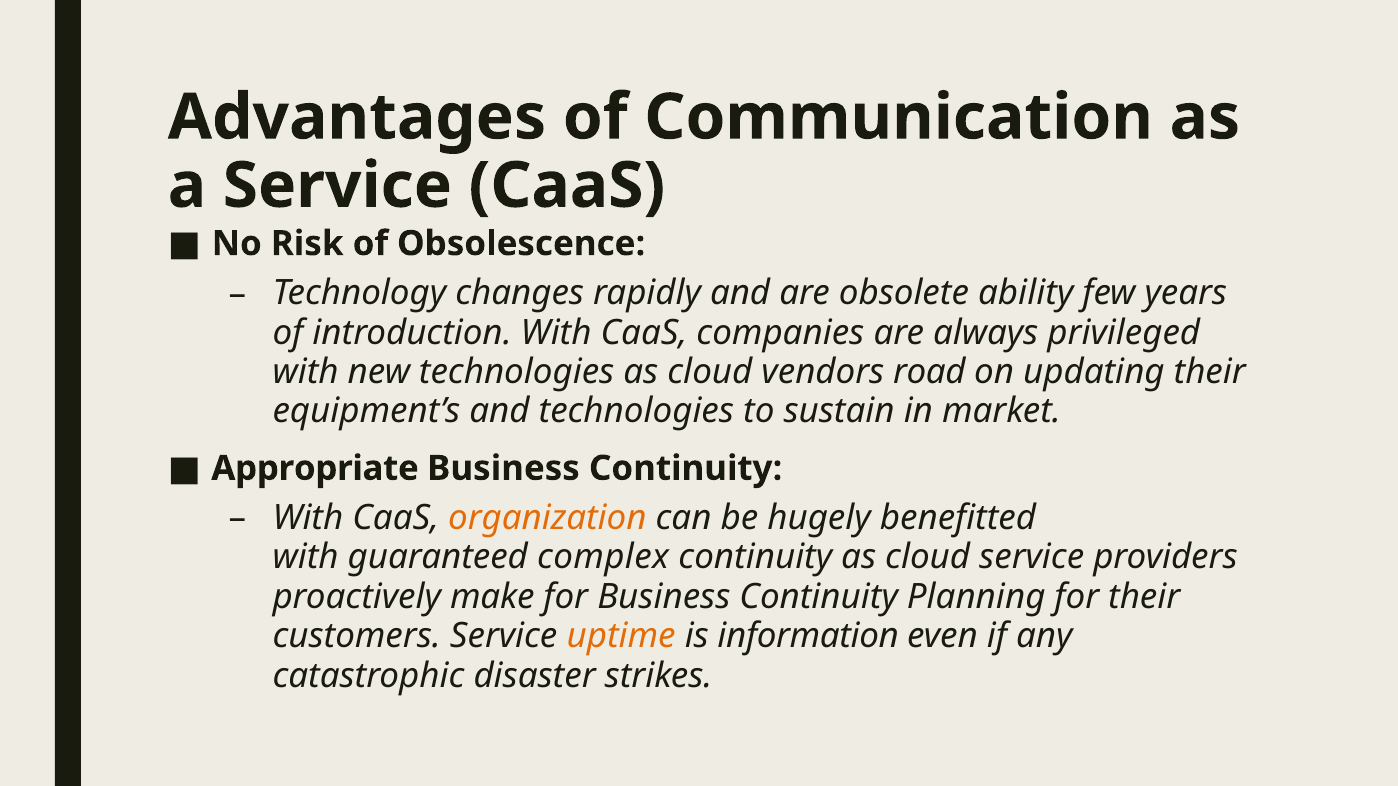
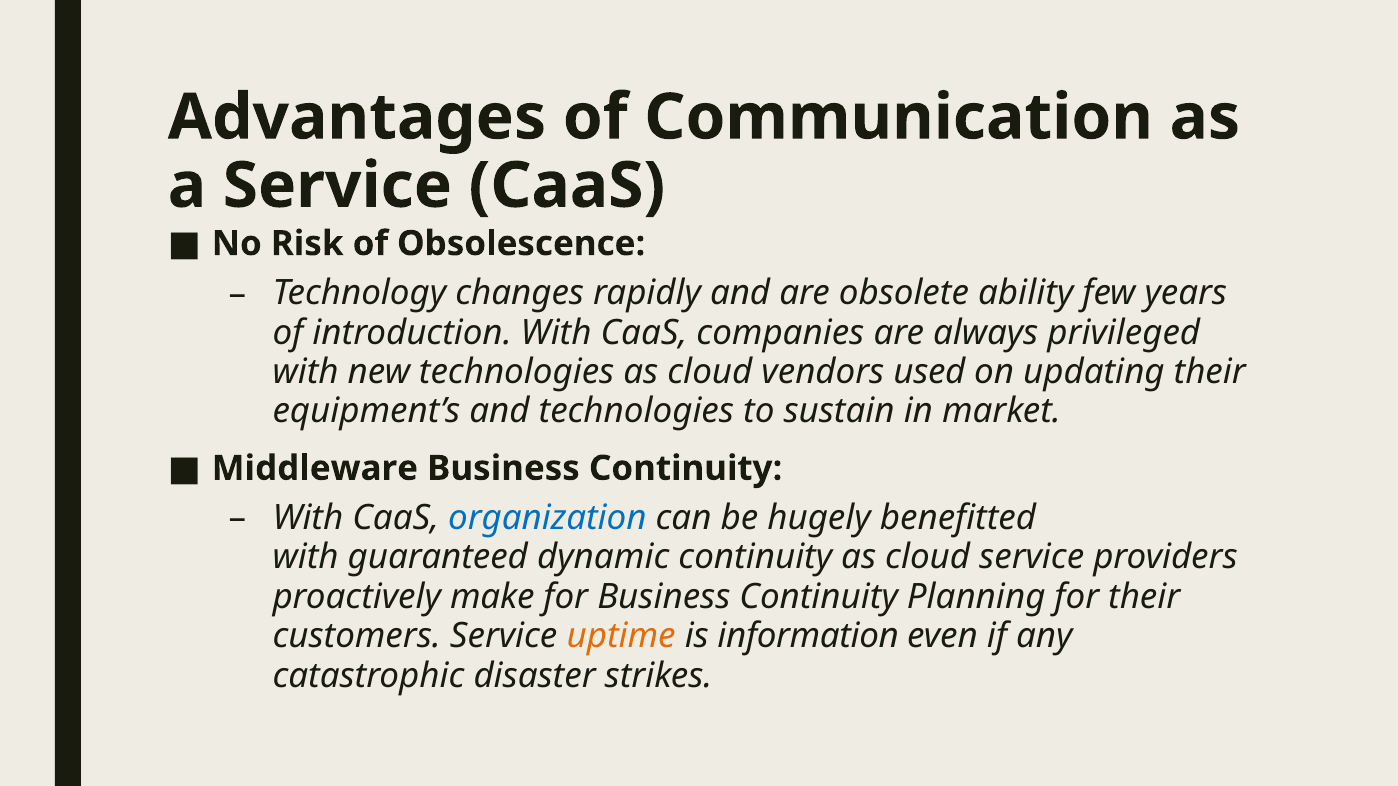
road: road -> used
Appropriate: Appropriate -> Middleware
organization colour: orange -> blue
complex: complex -> dynamic
